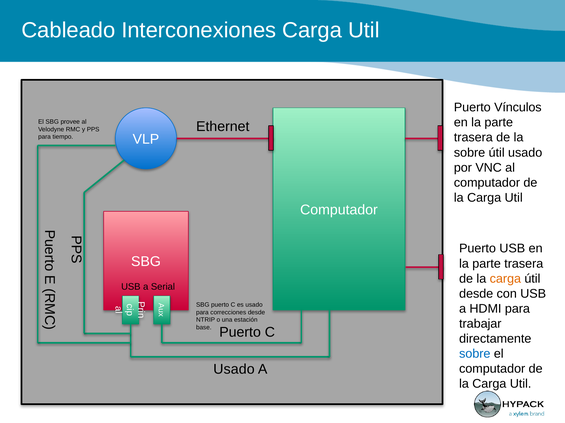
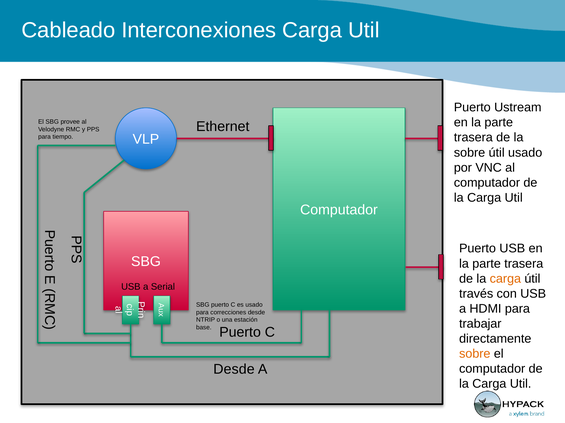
Vínculos: Vínculos -> Ustream
desde at (476, 294): desde -> través
sobre at (475, 354) colour: blue -> orange
Usado at (234, 370): Usado -> Desde
